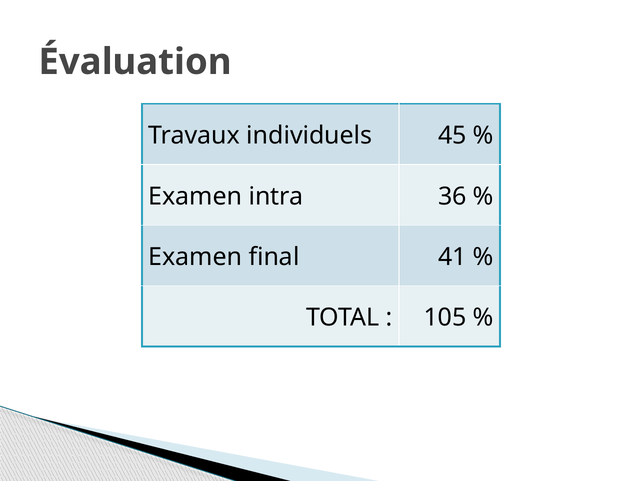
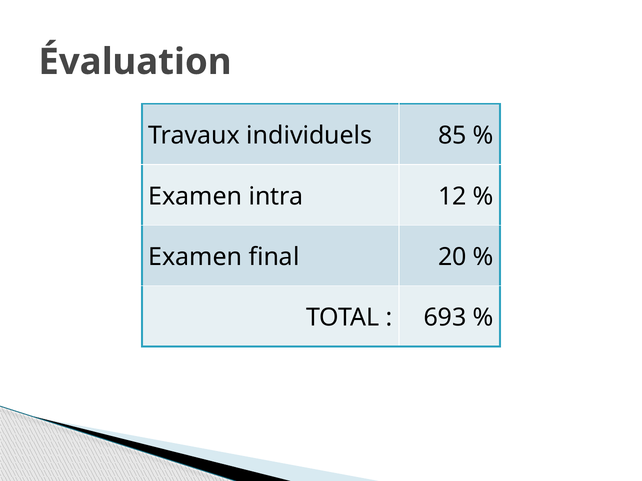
45: 45 -> 85
36: 36 -> 12
41: 41 -> 20
105: 105 -> 693
